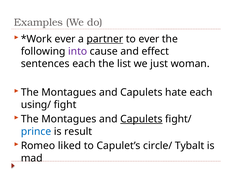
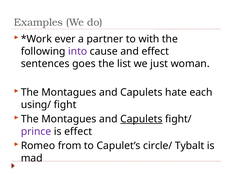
partner underline: present -> none
to ever: ever -> with
sentences each: each -> goes
prince colour: blue -> purple
is result: result -> effect
liked: liked -> from
